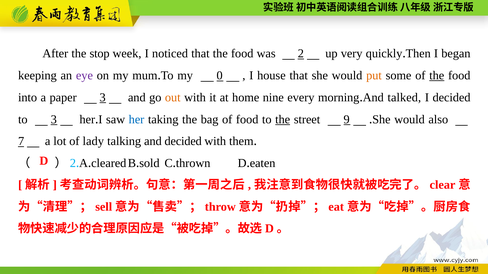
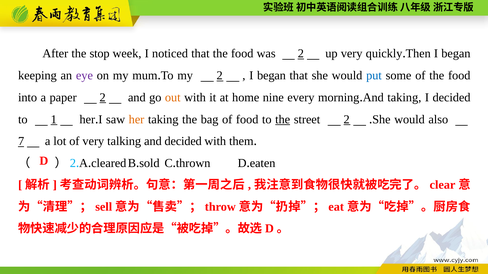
my 0: 0 -> 2
house at (271, 76): house -> began
put colour: orange -> blue
the at (437, 76) underline: present -> none
paper 3: 3 -> 2
And talked: talked -> taking
to 3: 3 -> 1
her at (137, 120) colour: blue -> orange
street 9: 9 -> 2
of lady: lady -> very
